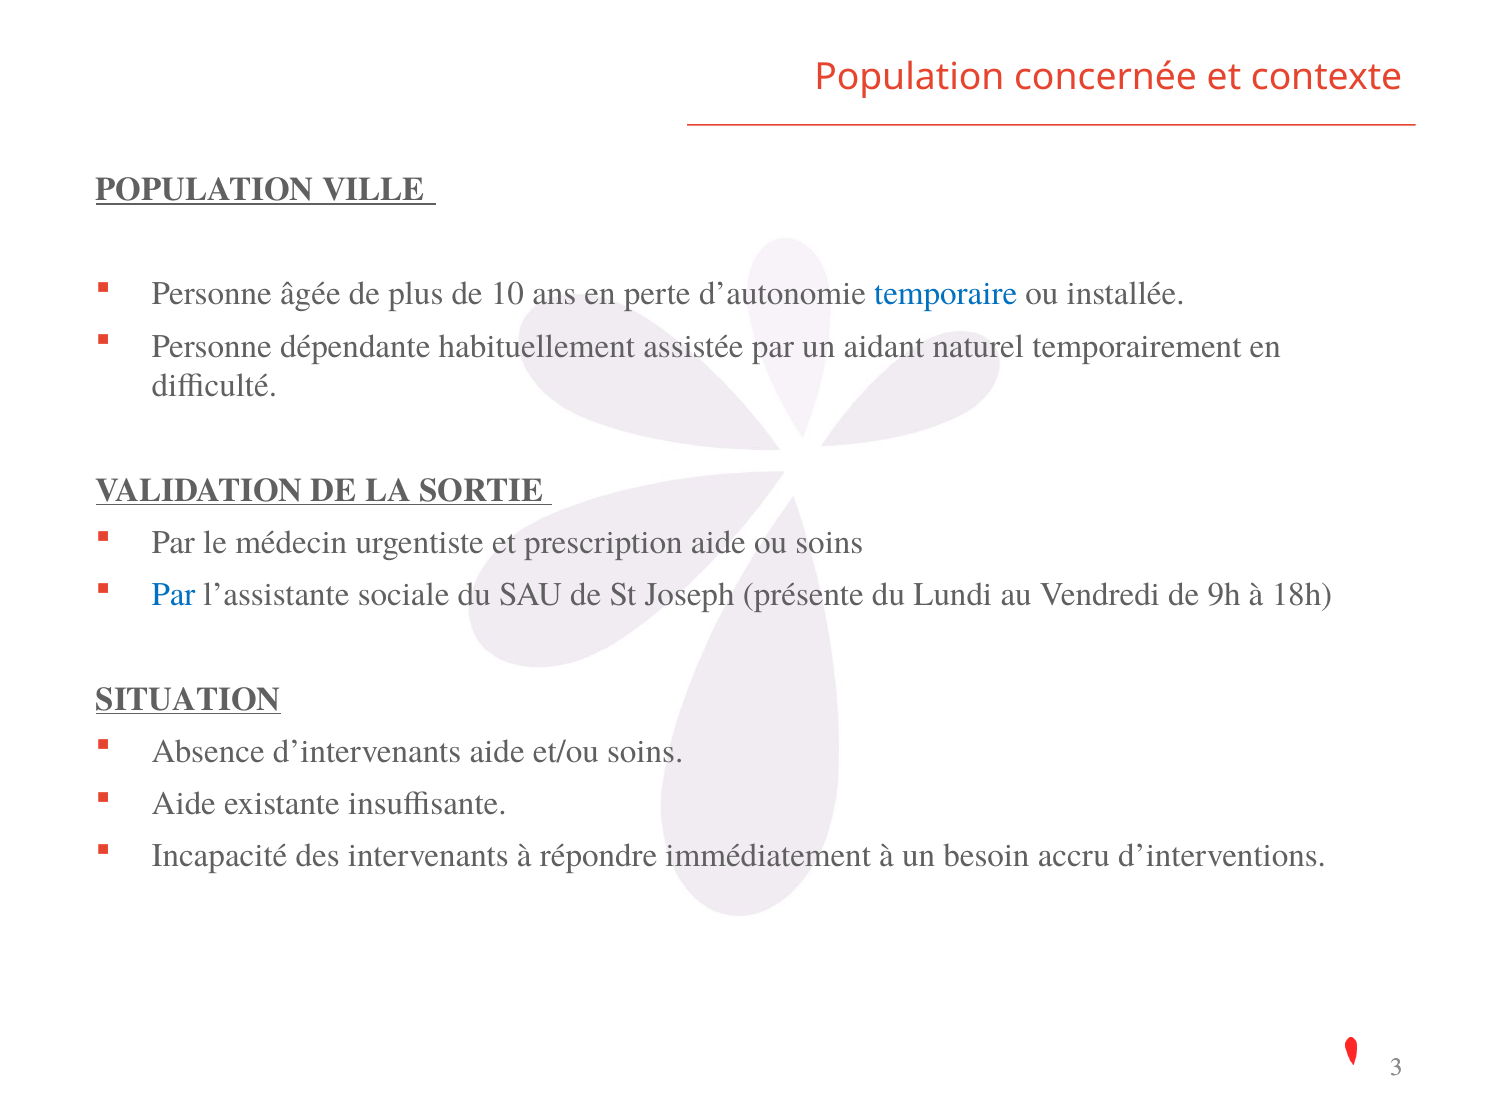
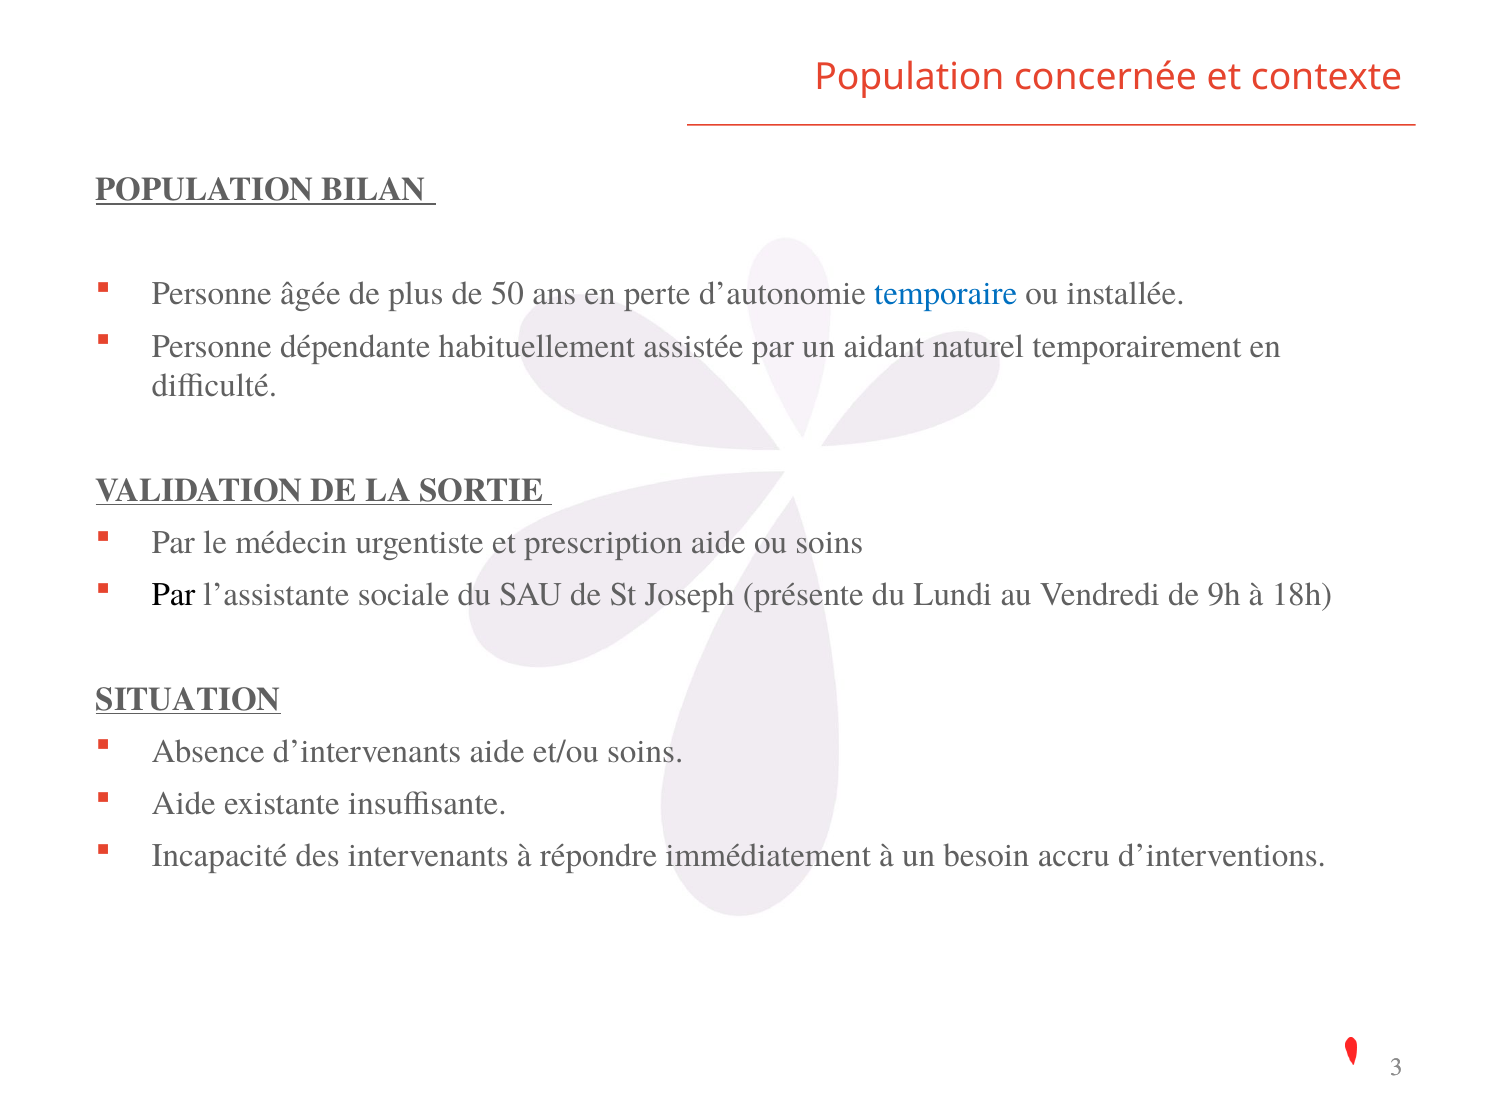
VILLE: VILLE -> BILAN
10: 10 -> 50
Par at (174, 595) colour: blue -> black
